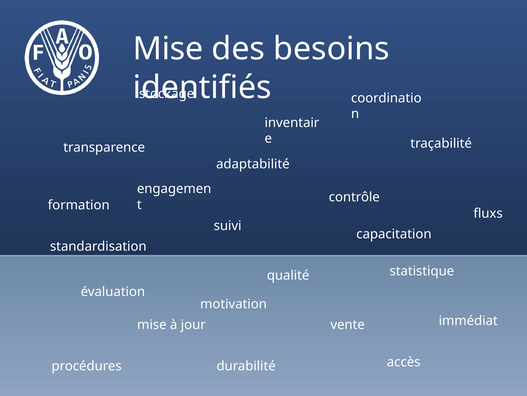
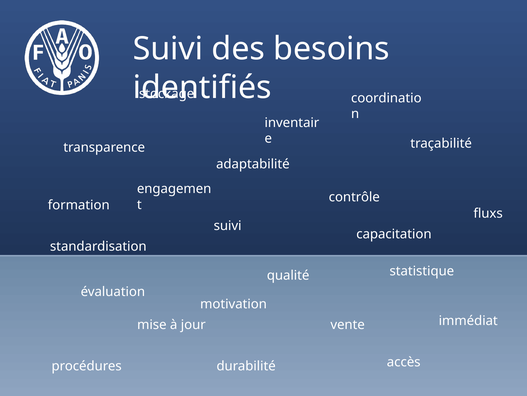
Mise at (168, 49): Mise -> Suivi
